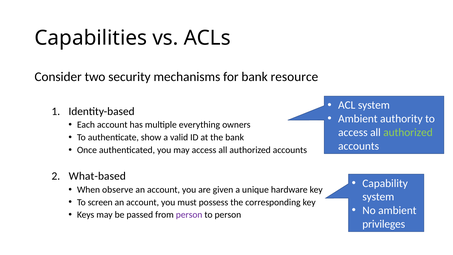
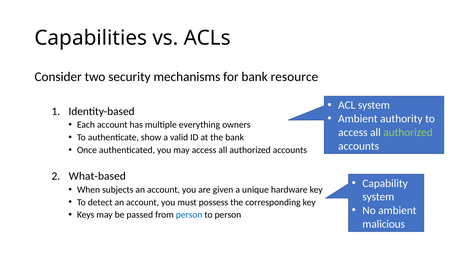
observe: observe -> subjects
screen: screen -> detect
person at (189, 215) colour: purple -> blue
privileges: privileges -> malicious
